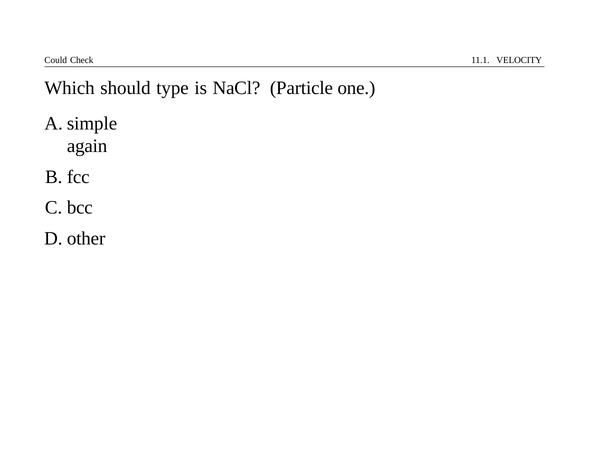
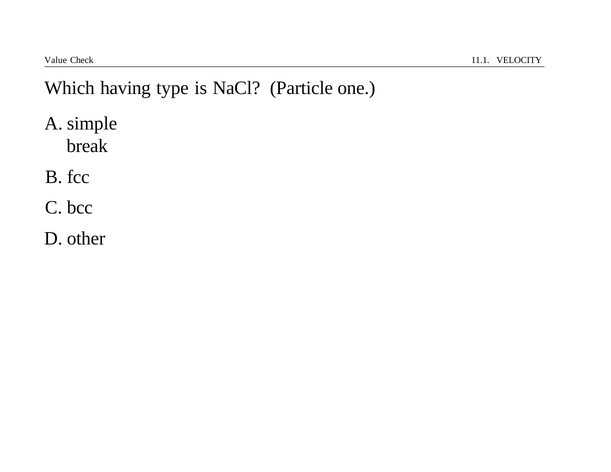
Could: Could -> Value
should: should -> having
again: again -> break
